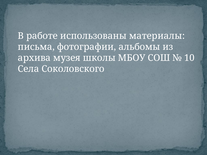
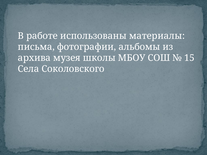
10: 10 -> 15
